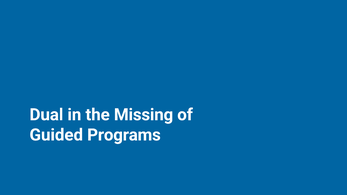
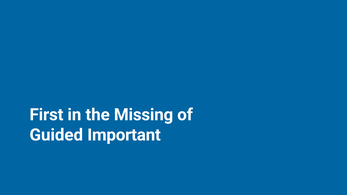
Dual: Dual -> First
Programs: Programs -> Important
